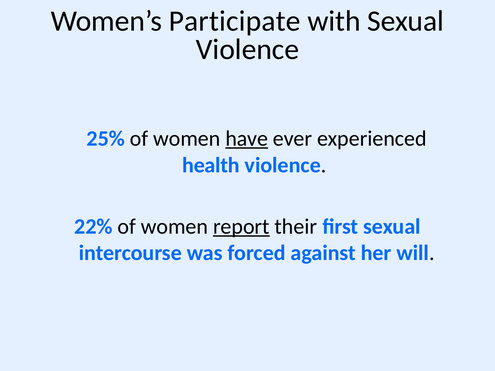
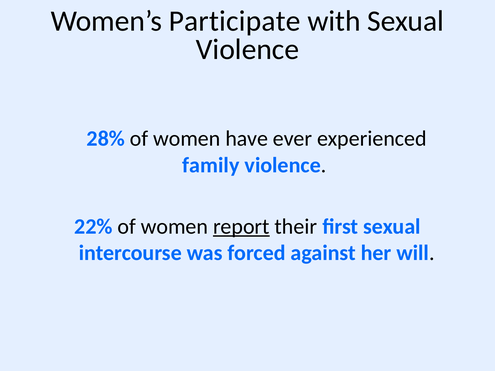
25%: 25% -> 28%
have underline: present -> none
health: health -> family
